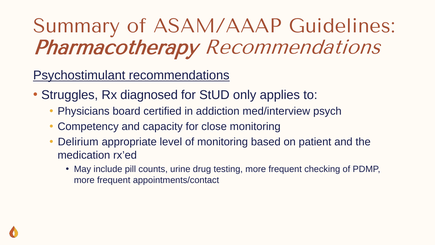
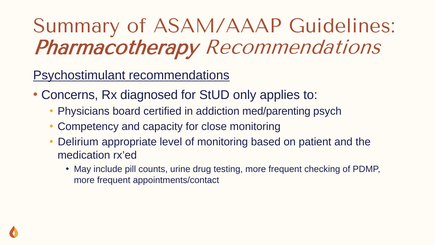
Struggles: Struggles -> Concerns
med/interview: med/interview -> med/parenting
